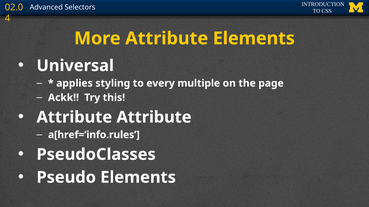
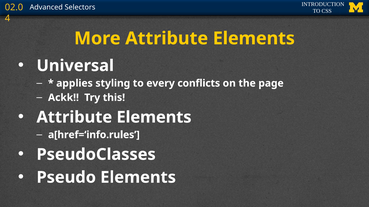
multiple: multiple -> conflicts
Attribute at (154, 118): Attribute -> Elements
